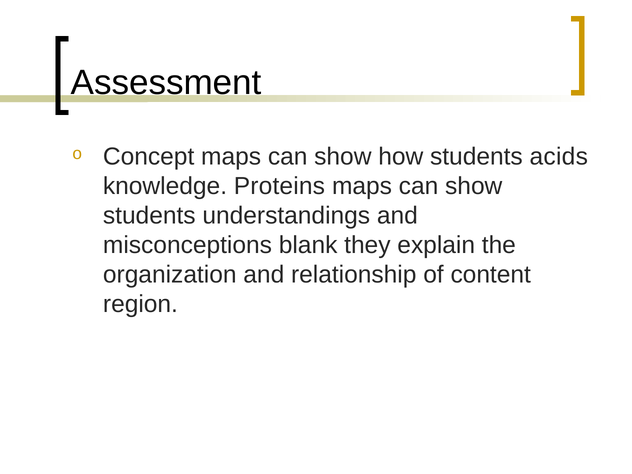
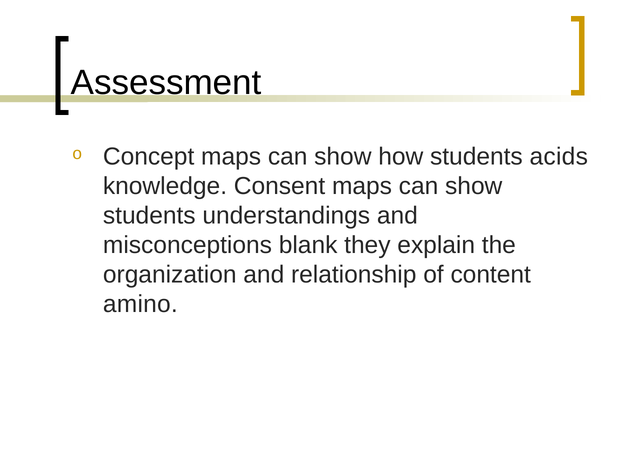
Proteins: Proteins -> Consent
region: region -> amino
